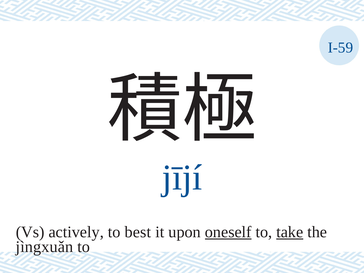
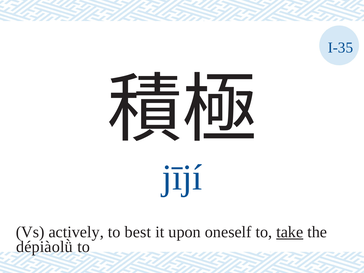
I-59: I-59 -> I-35
oneself underline: present -> none
jìngxuǎn: jìngxuǎn -> dépiàolǜ
